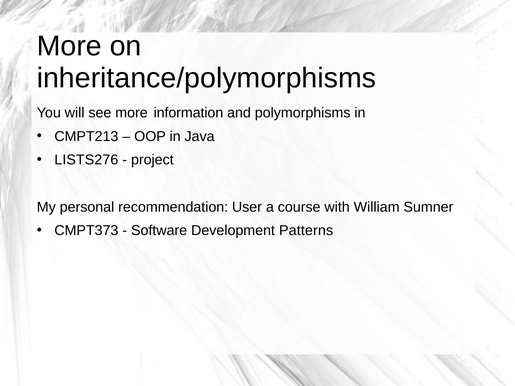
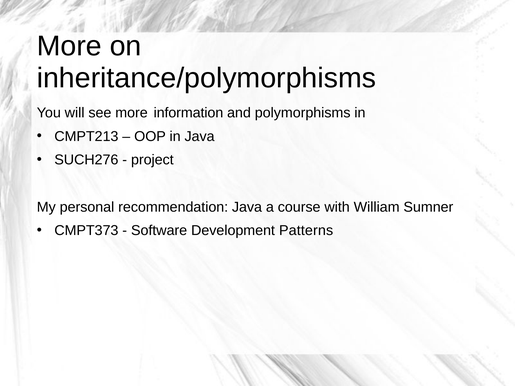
LISTS276: LISTS276 -> SUCH276
recommendation User: User -> Java
